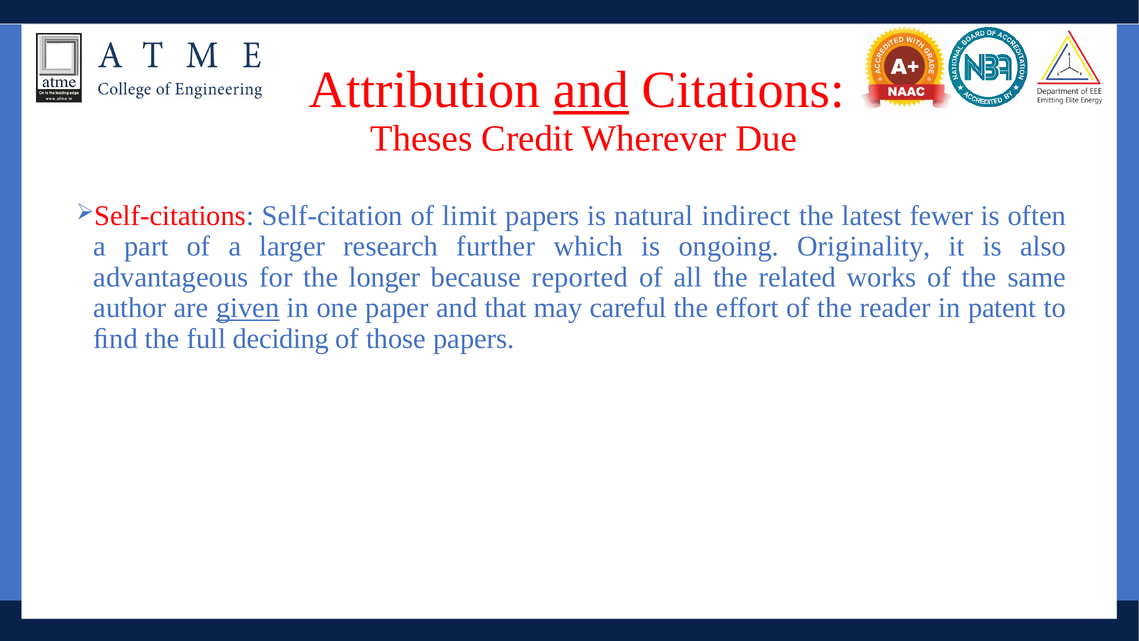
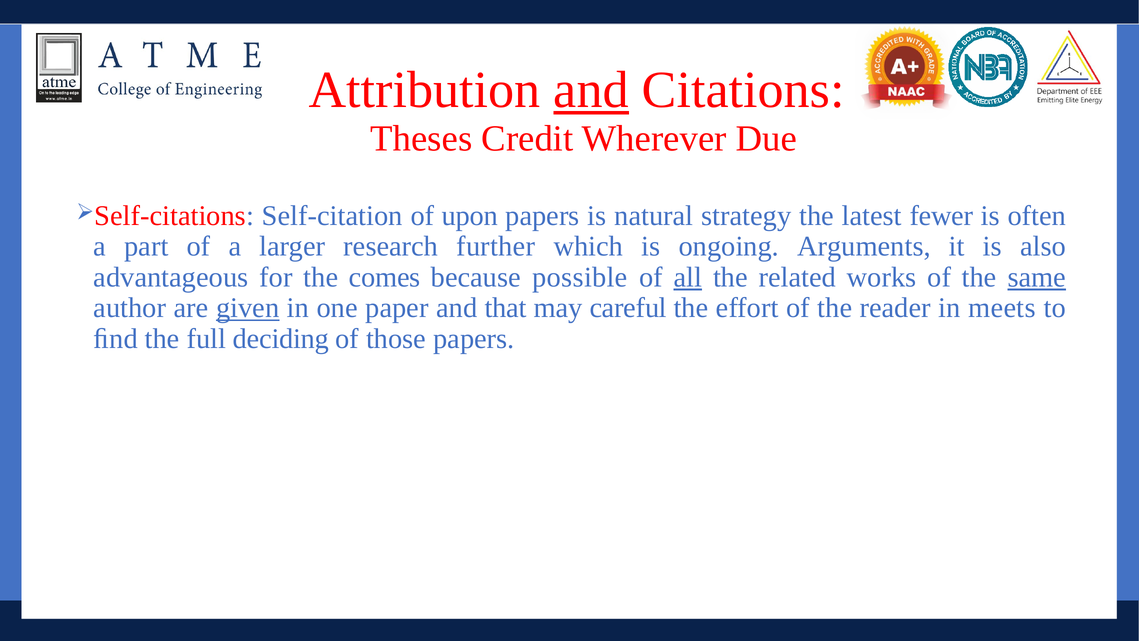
limit: limit -> upon
indirect: indirect -> strategy
Originality: Originality -> Arguments
longer: longer -> comes
reported: reported -> possible
all underline: none -> present
same underline: none -> present
patent: patent -> meets
